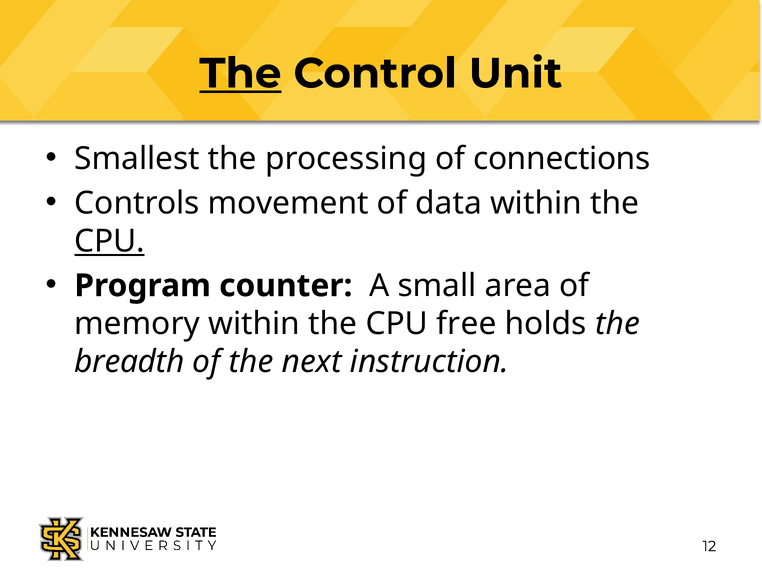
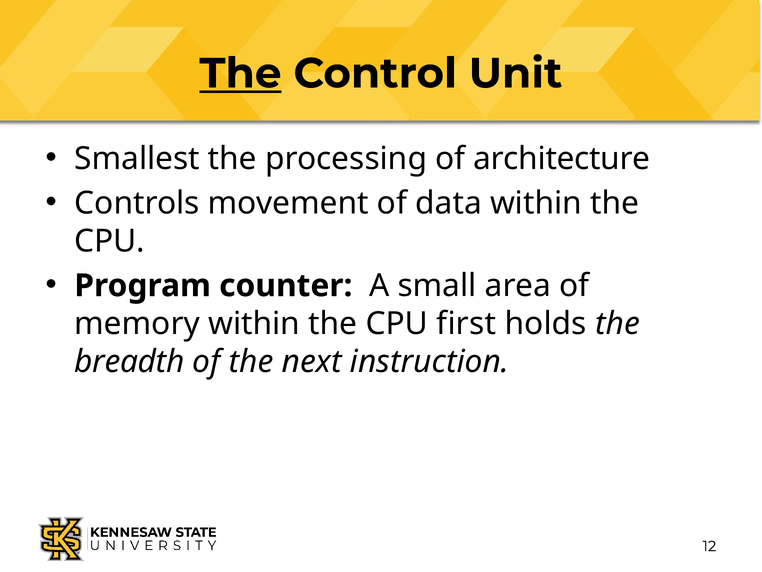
connections: connections -> architecture
CPU at (110, 241) underline: present -> none
free: free -> first
